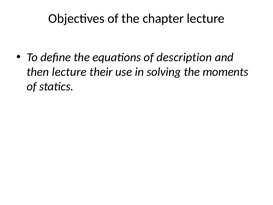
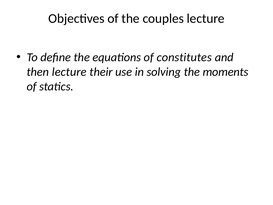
chapter: chapter -> couples
description: description -> constitutes
